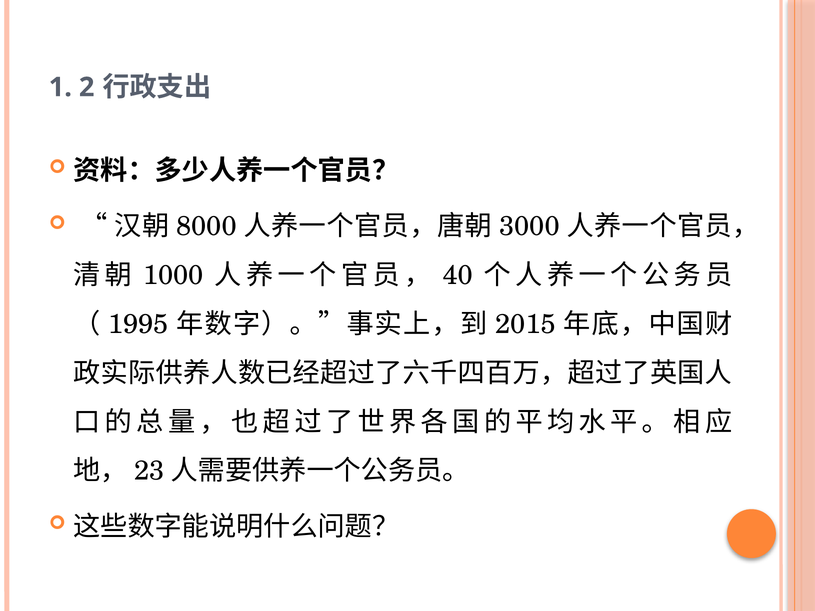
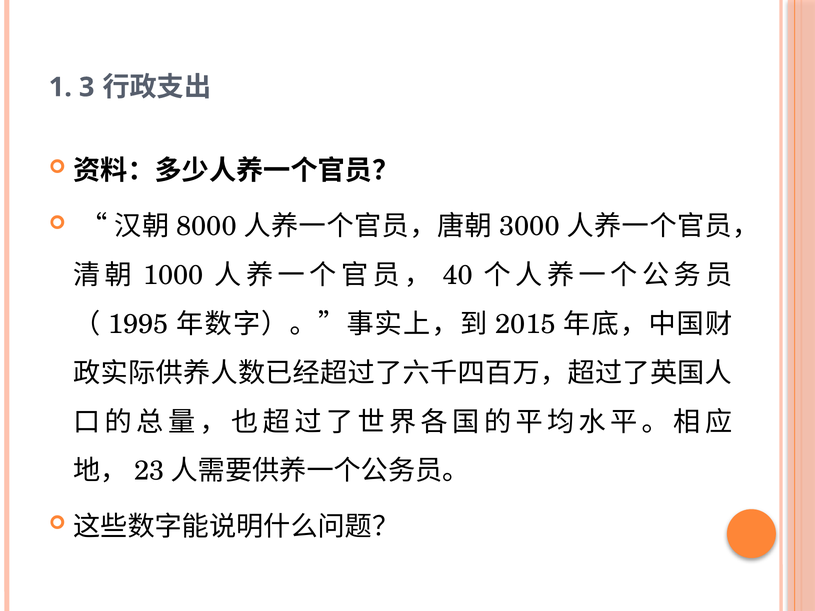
2: 2 -> 3
